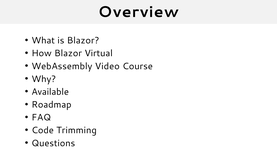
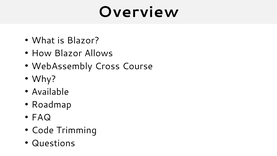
Virtual: Virtual -> Allows
Video: Video -> Cross
